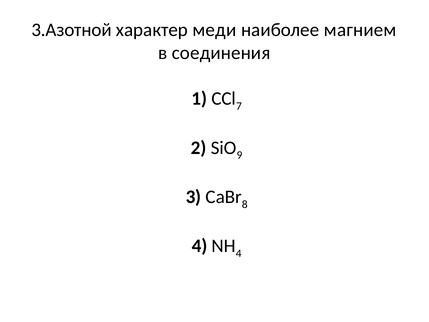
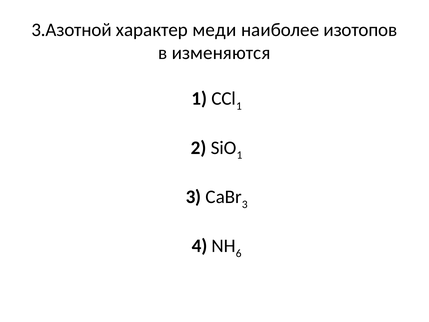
магнием: магнием -> изотопов
соединения: соединения -> изменяются
7 at (239, 106): 7 -> 1
9 at (239, 155): 9 -> 1
8 at (245, 204): 8 -> 3
4 at (239, 253): 4 -> 6
